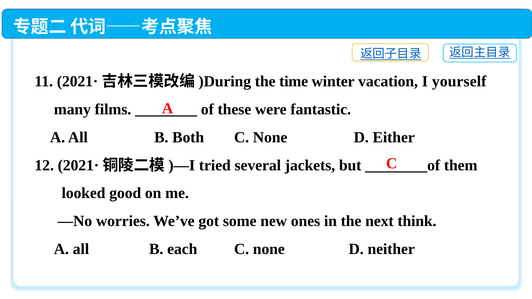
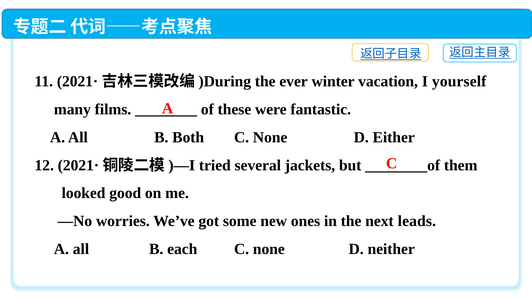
time: time -> ever
think: think -> leads
